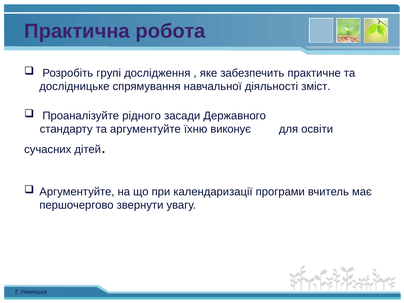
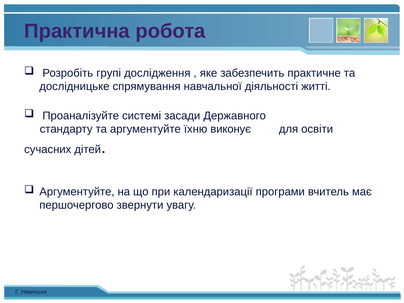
зміст: зміст -> житті
рідного: рідного -> системі
